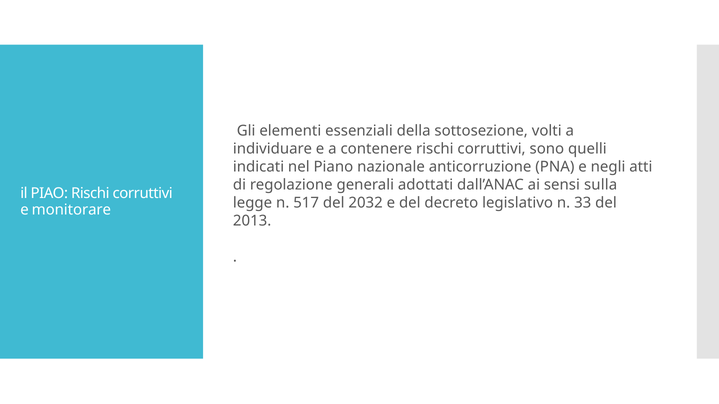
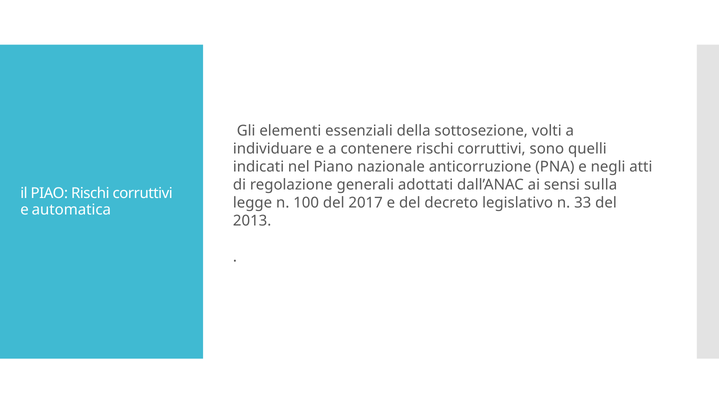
517: 517 -> 100
2032: 2032 -> 2017
monitorare: monitorare -> automatica
